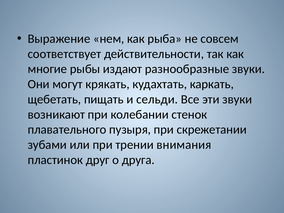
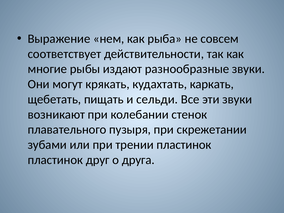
трении внимания: внимания -> пластинок
